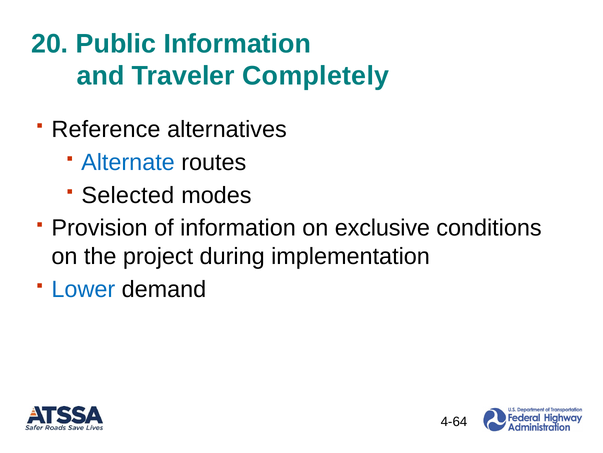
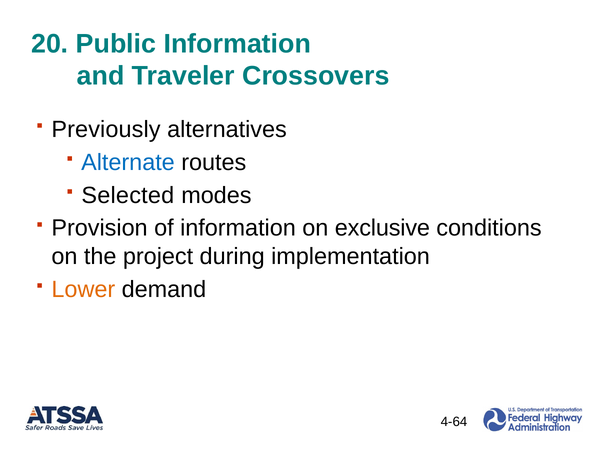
Completely: Completely -> Crossovers
Reference: Reference -> Previously
Lower colour: blue -> orange
